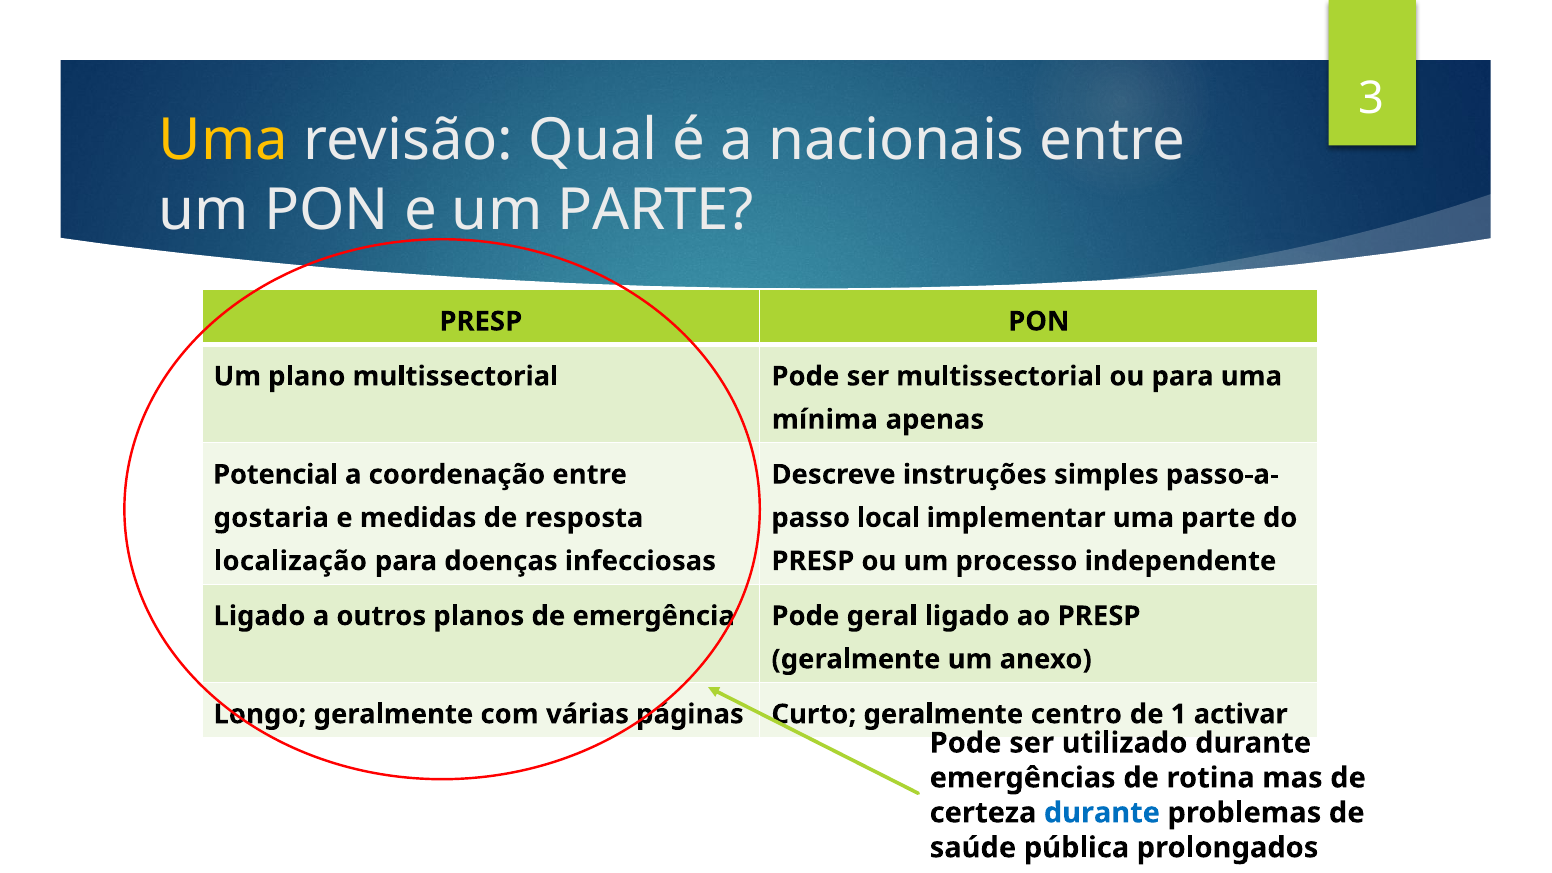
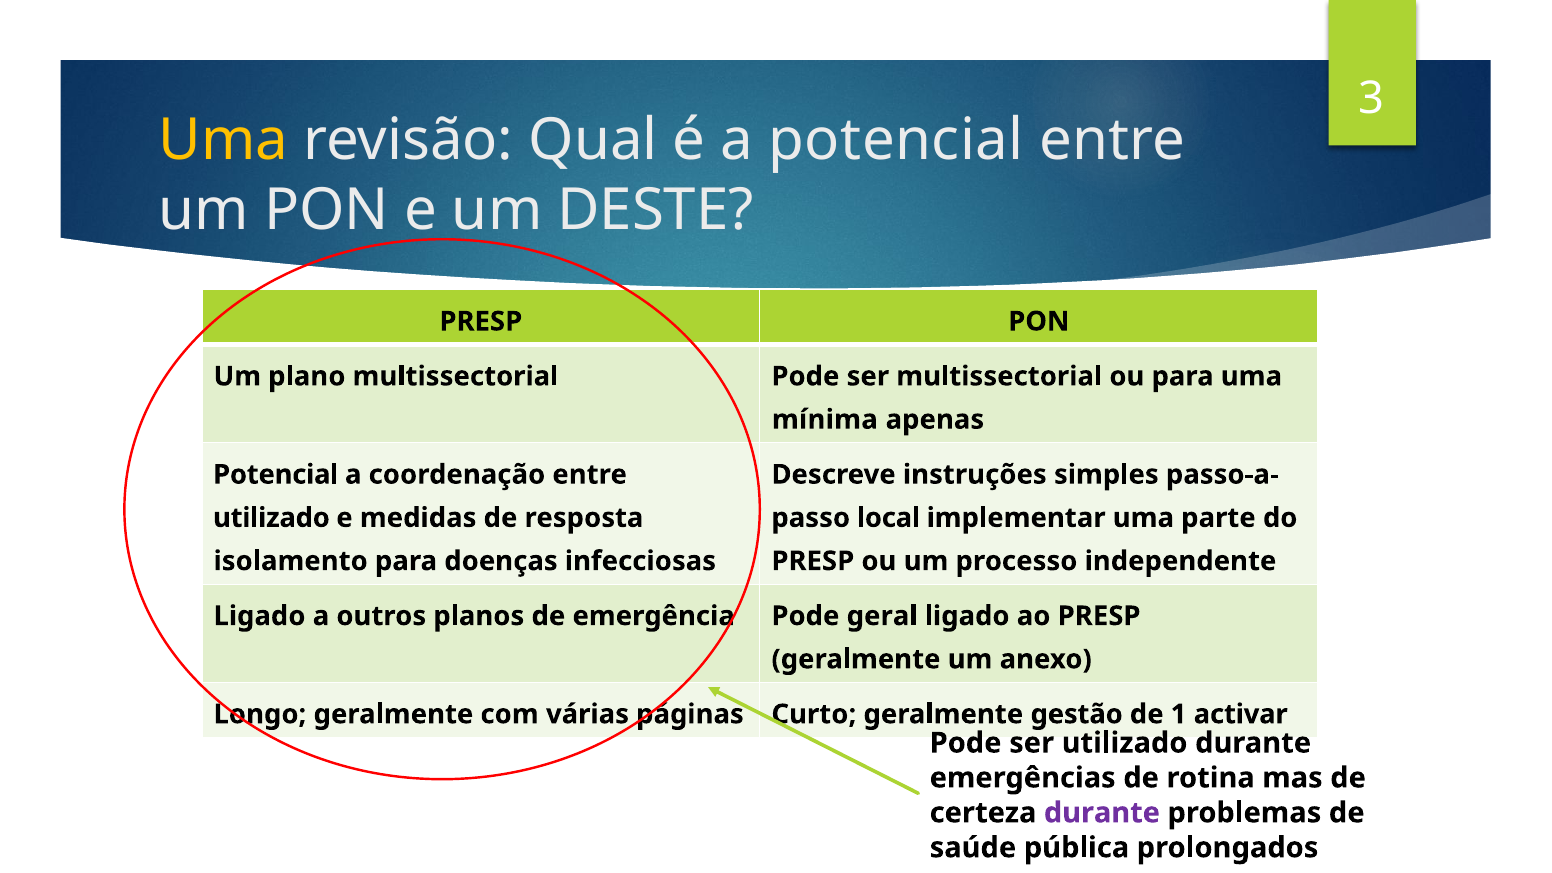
a nacionais: nacionais -> potencial
um PARTE: PARTE -> DESTE
gostaria at (271, 518): gostaria -> utilizado
localização: localização -> isolamento
centro: centro -> gestão
durante at (1102, 813) colour: blue -> purple
